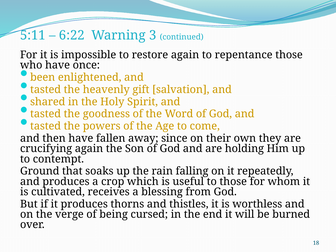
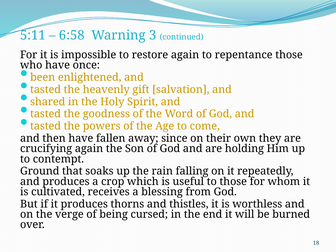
6:22: 6:22 -> 6:58
